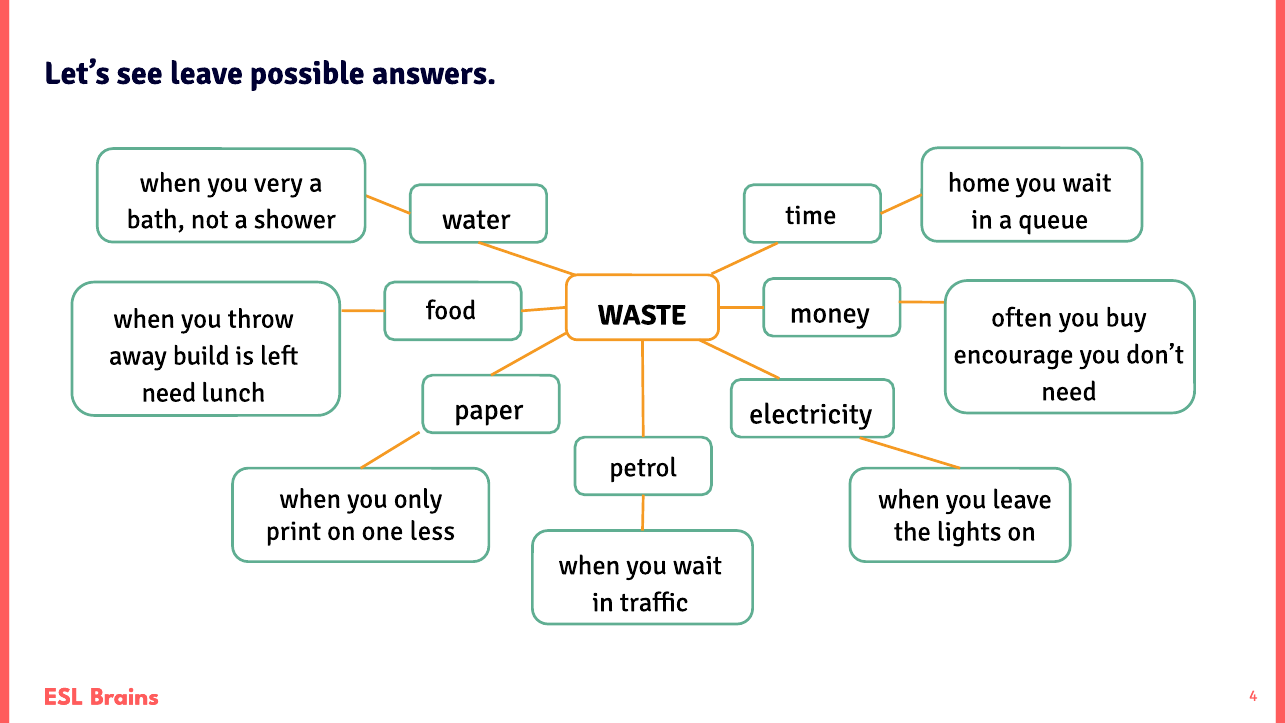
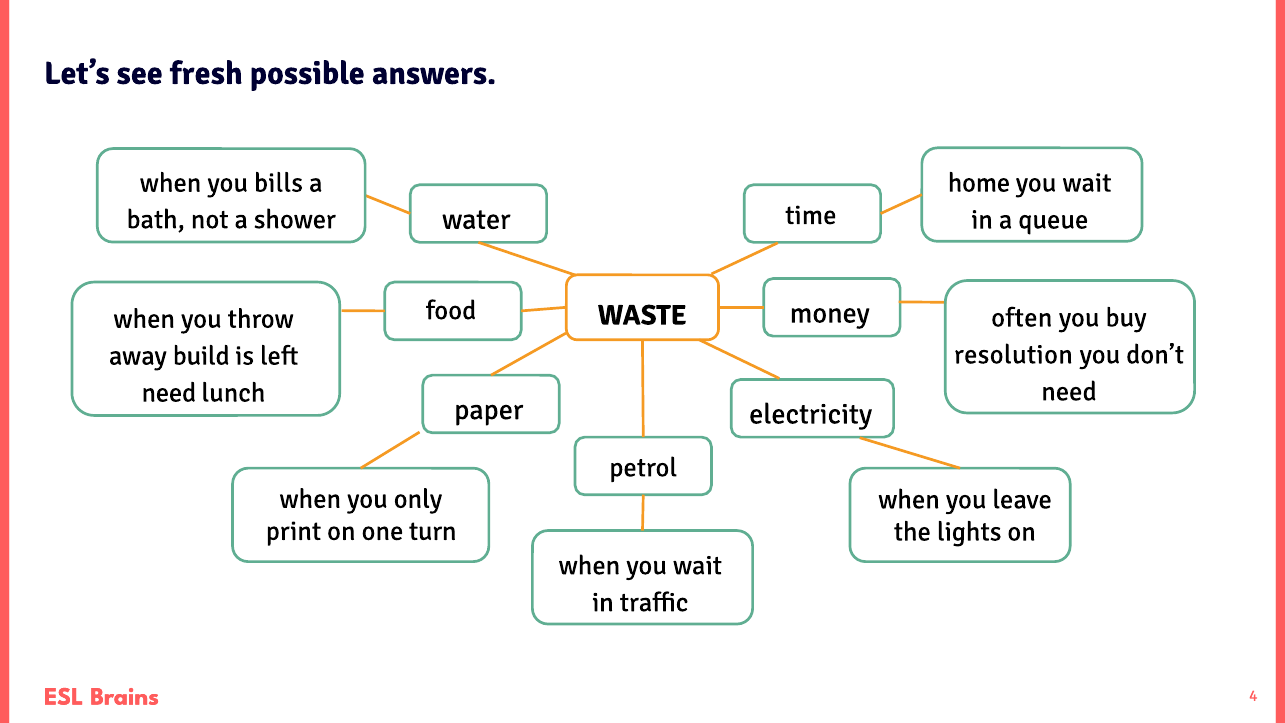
see leave: leave -> fresh
very: very -> bills
encourage: encourage -> resolution
less: less -> turn
